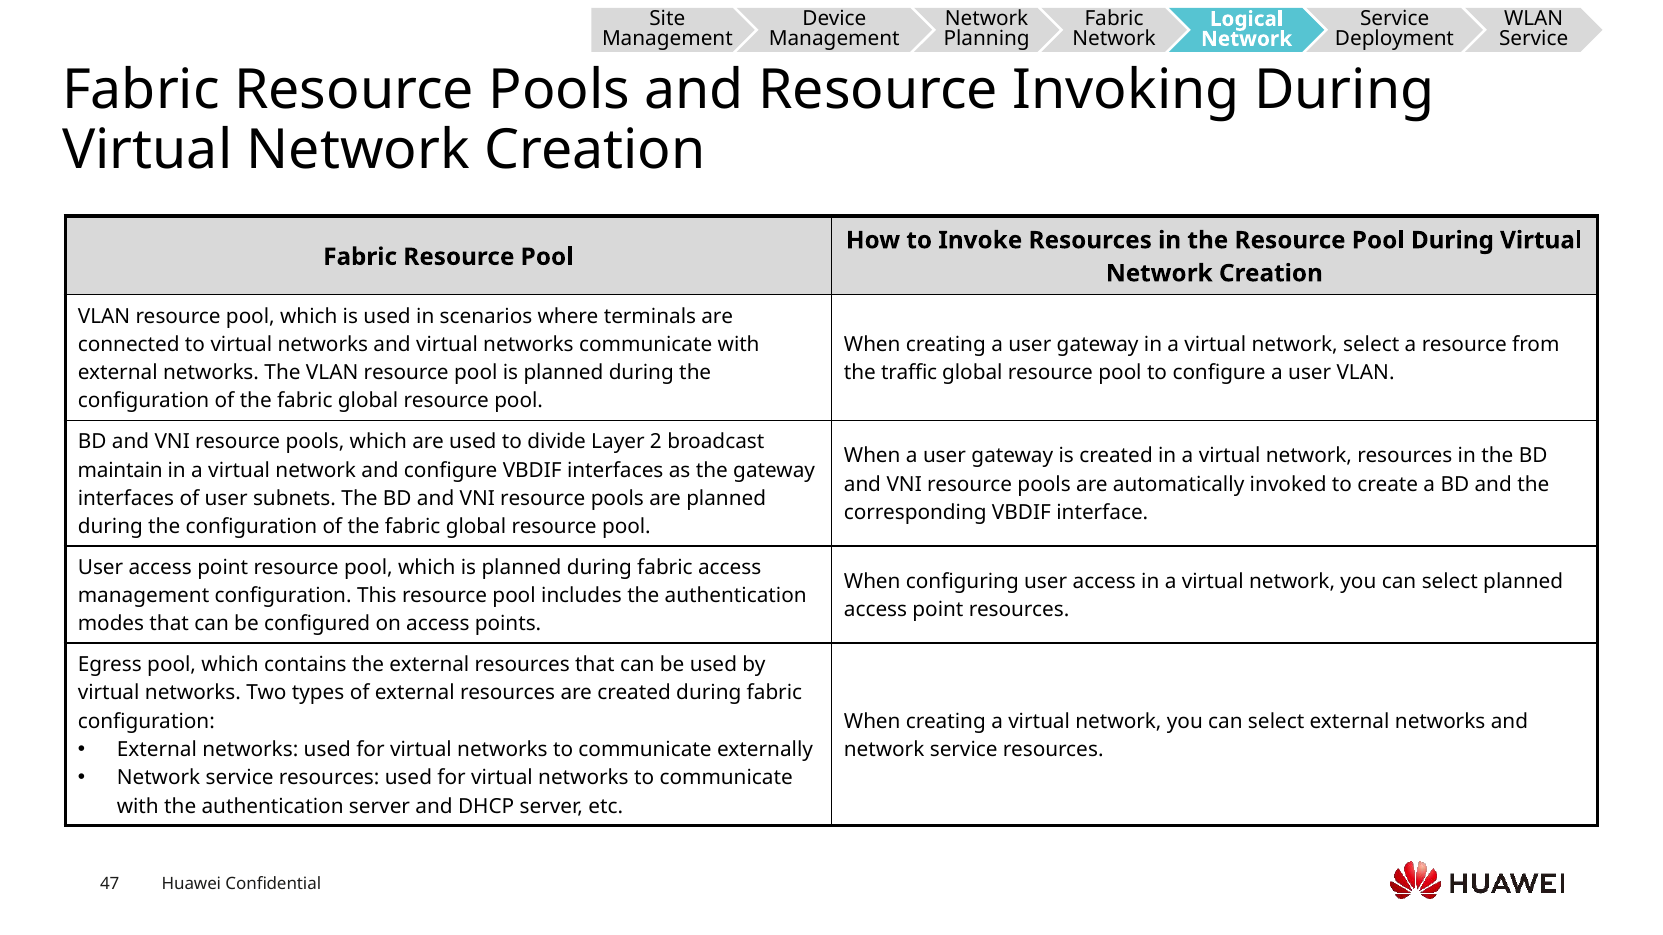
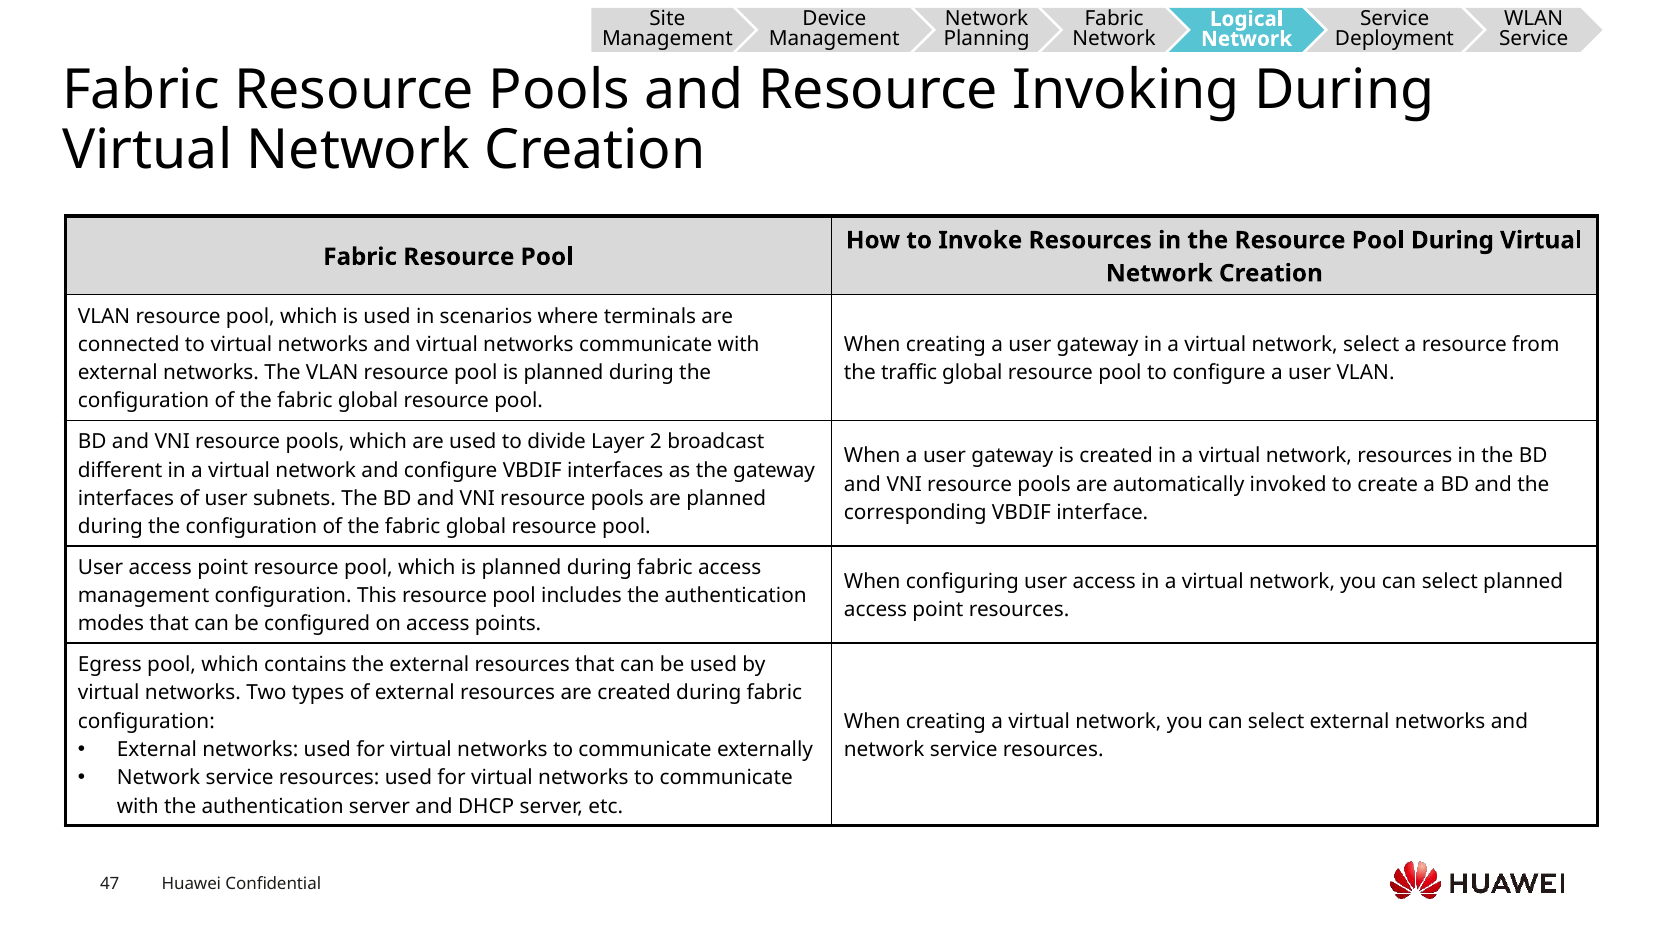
maintain: maintain -> different
